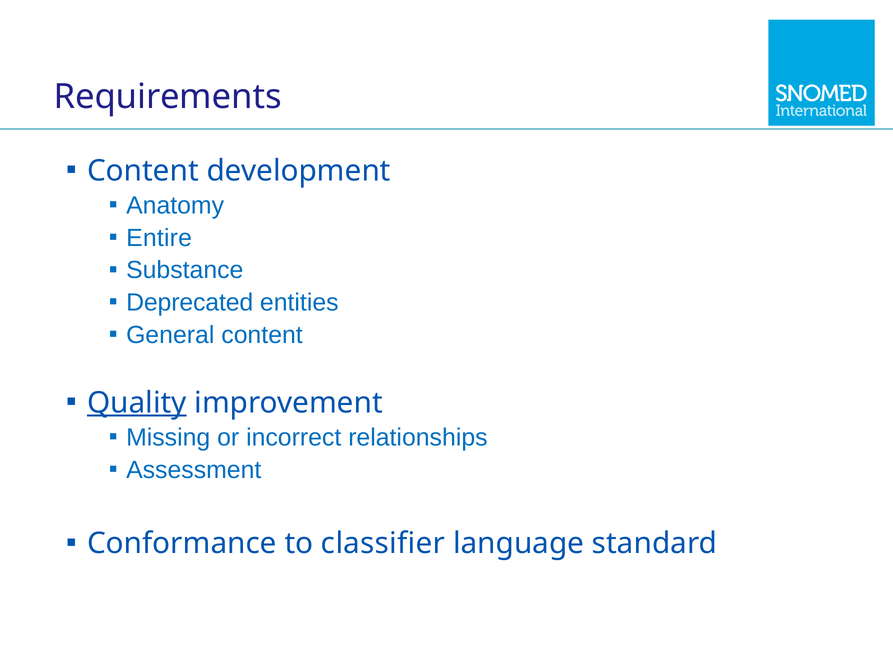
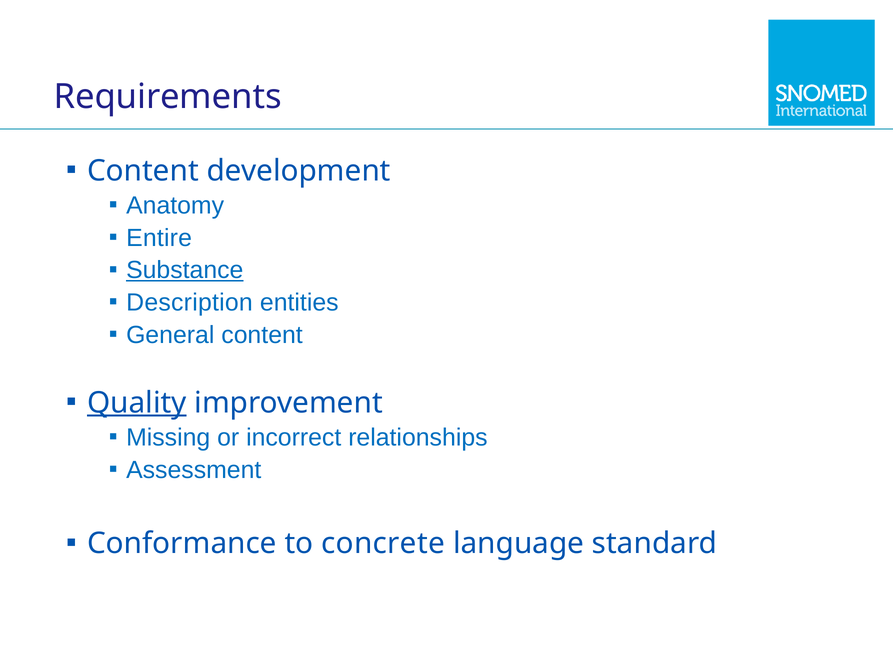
Substance underline: none -> present
Deprecated: Deprecated -> Description
classifier: classifier -> concrete
